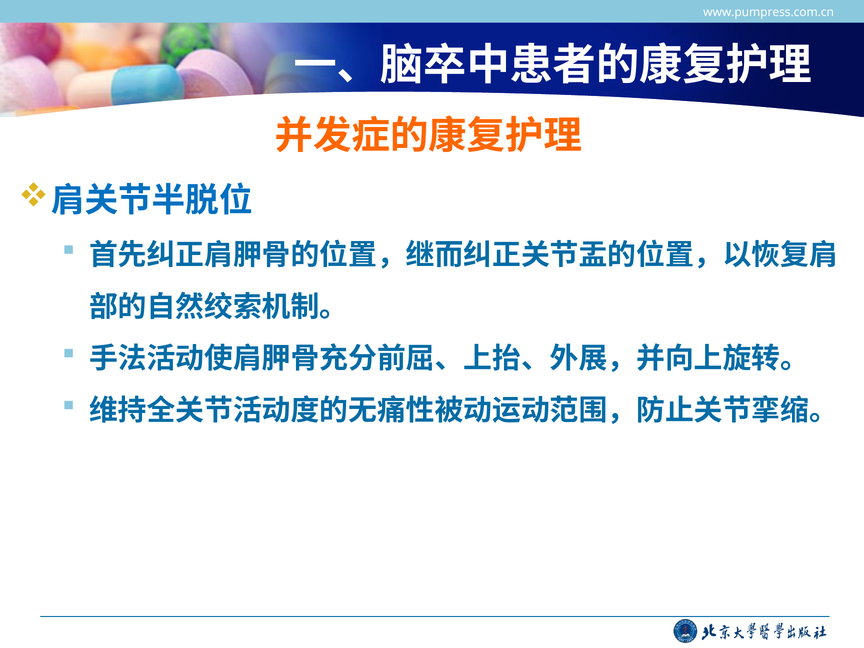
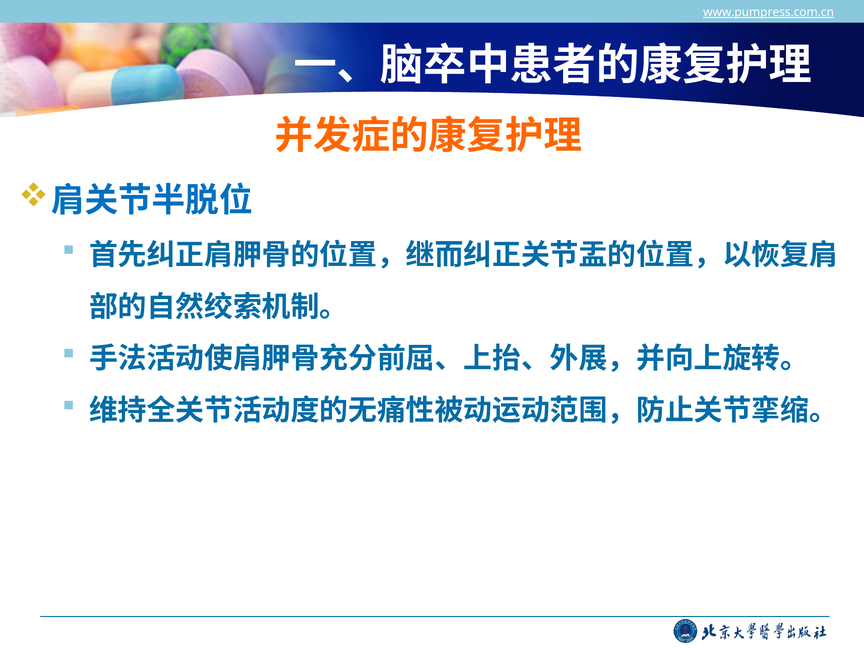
www.pumpress.com.cn underline: none -> present
